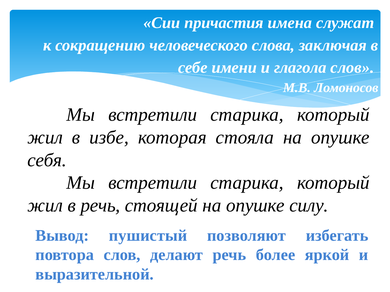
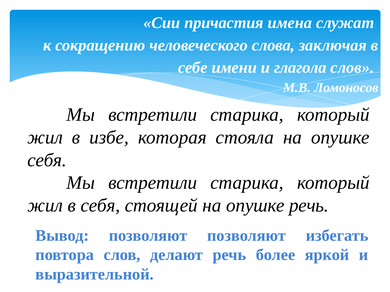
в речь: речь -> себя
опушке силу: силу -> речь
Вывод пушистый: пушистый -> позволяют
